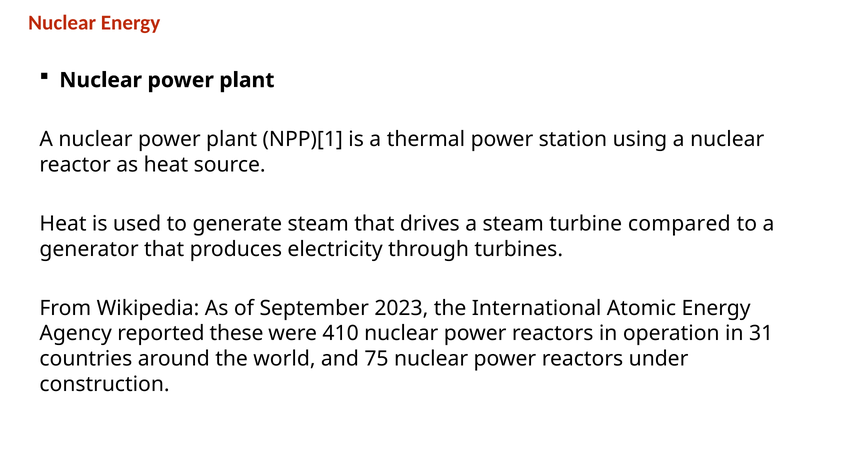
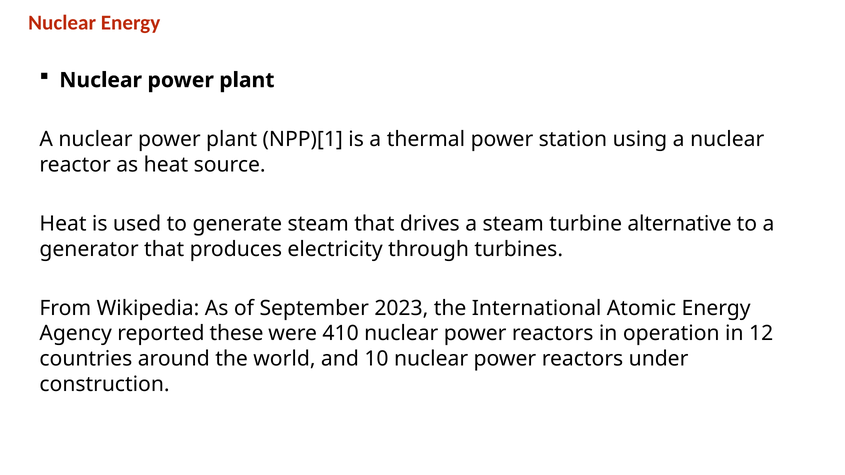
compared: compared -> alternative
31: 31 -> 12
75: 75 -> 10
